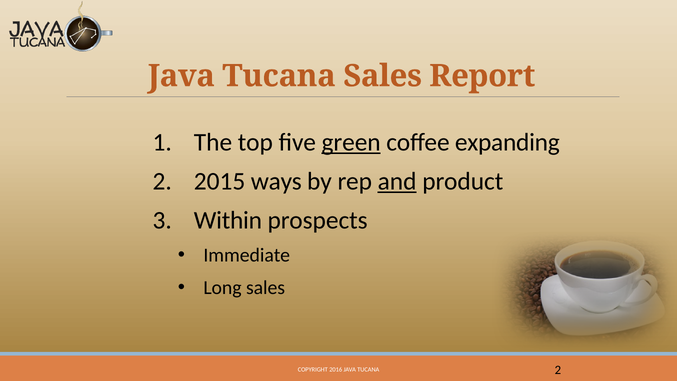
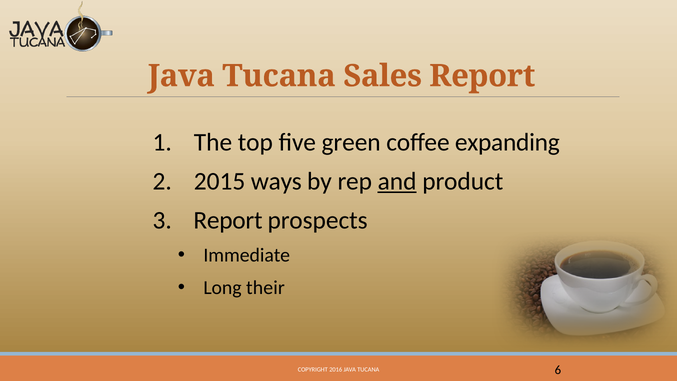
green underline: present -> none
Within at (228, 220): Within -> Report
Long sales: sales -> their
TUCANA 2: 2 -> 6
